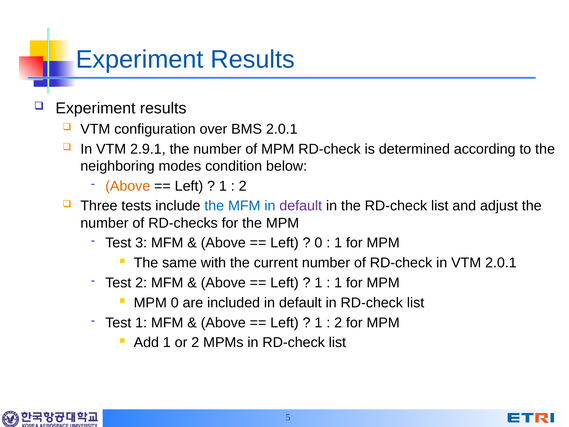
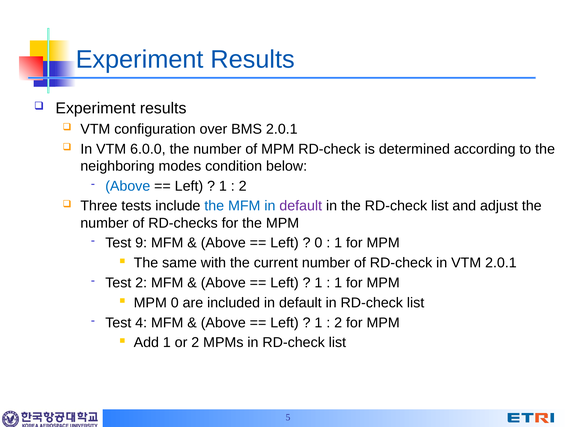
2.9.1: 2.9.1 -> 6.0.0
Above at (128, 186) colour: orange -> blue
3: 3 -> 9
Test 1: 1 -> 4
